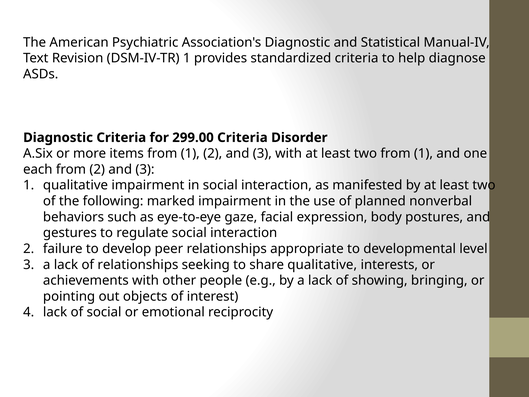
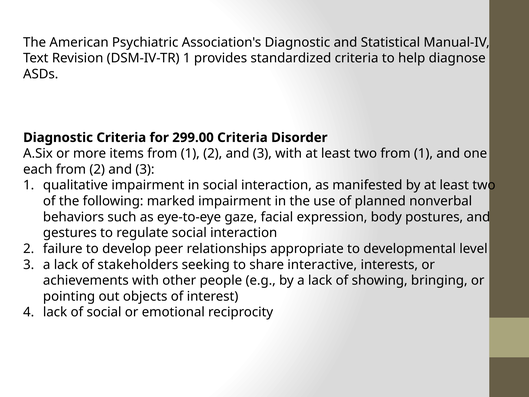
of relationships: relationships -> stakeholders
share qualitative: qualitative -> interactive
